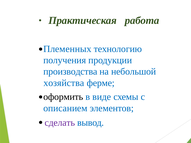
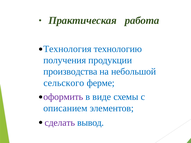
Племенных: Племенных -> Технология
хозяйства: хозяйства -> сельского
оформить colour: black -> purple
